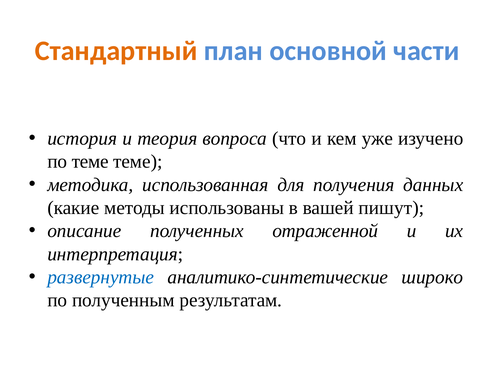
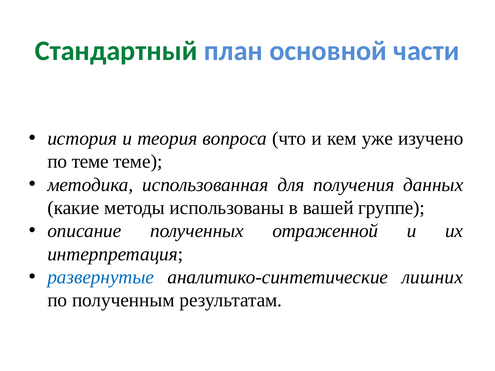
Стандартный colour: orange -> green
пишут: пишут -> группе
широко: широко -> лишних
